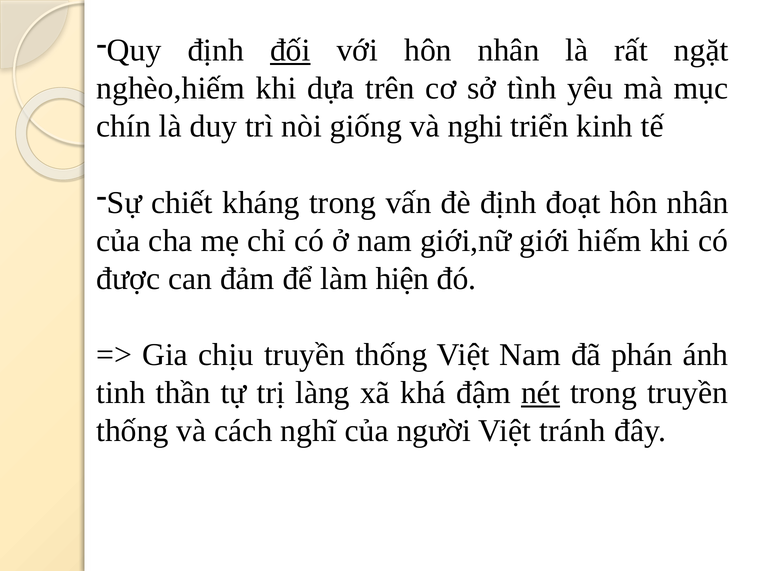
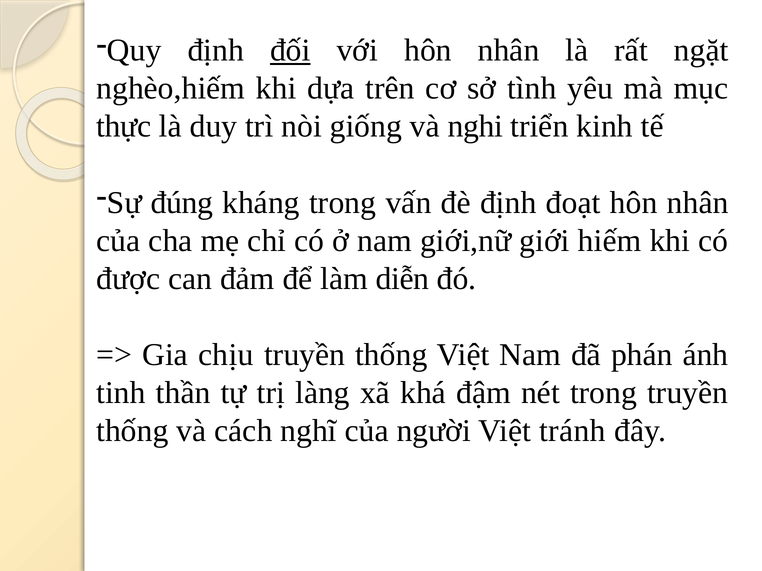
chín: chín -> thực
chiết: chiết -> đúng
hiện: hiện -> diễn
nét underline: present -> none
